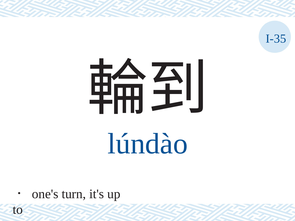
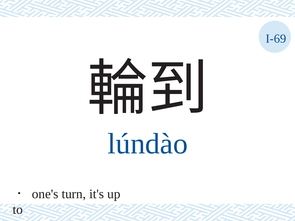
I-35: I-35 -> I-69
